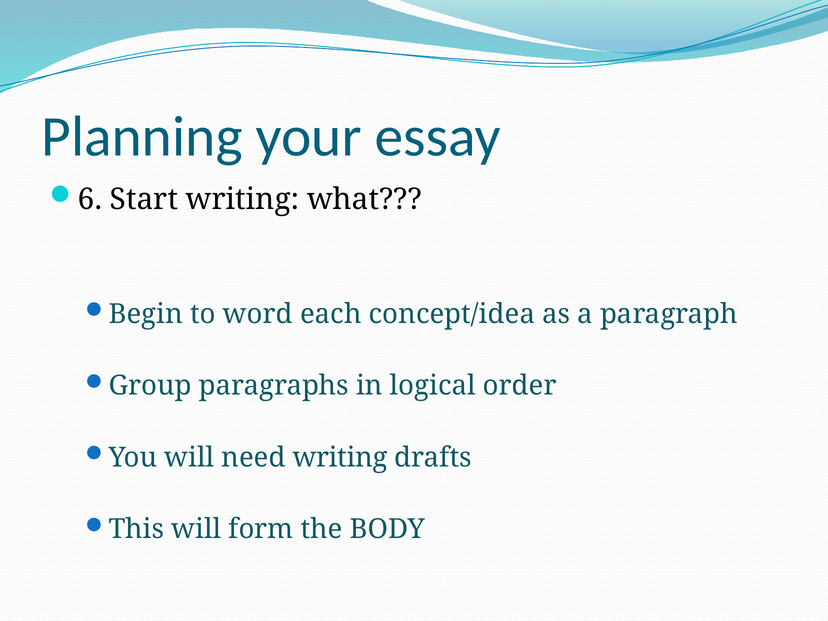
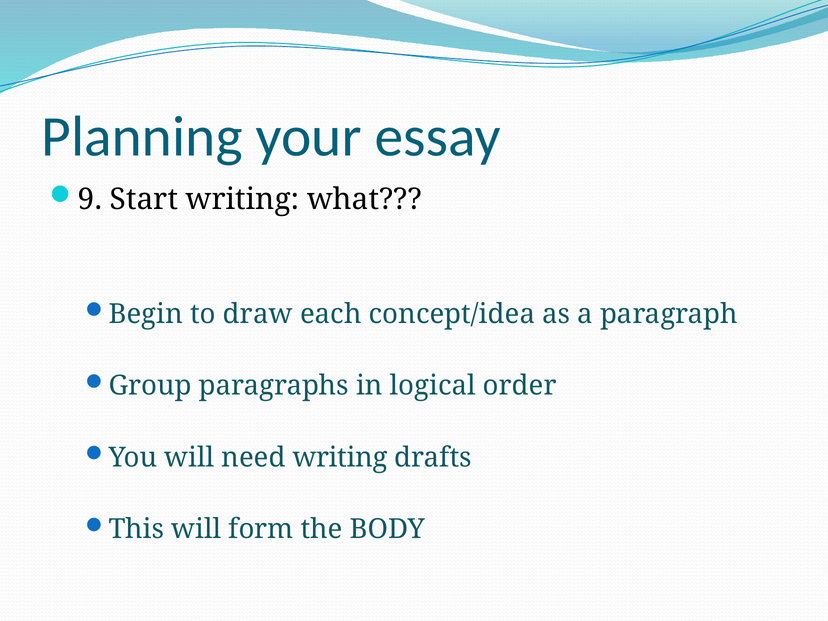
6: 6 -> 9
word: word -> draw
